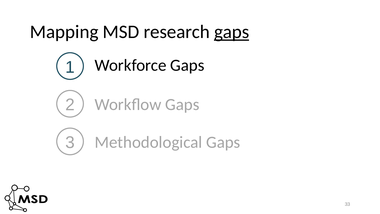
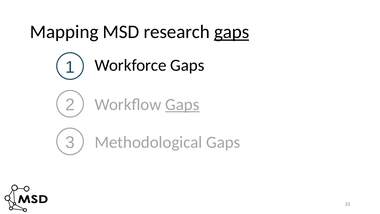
Gaps at (182, 104) underline: none -> present
